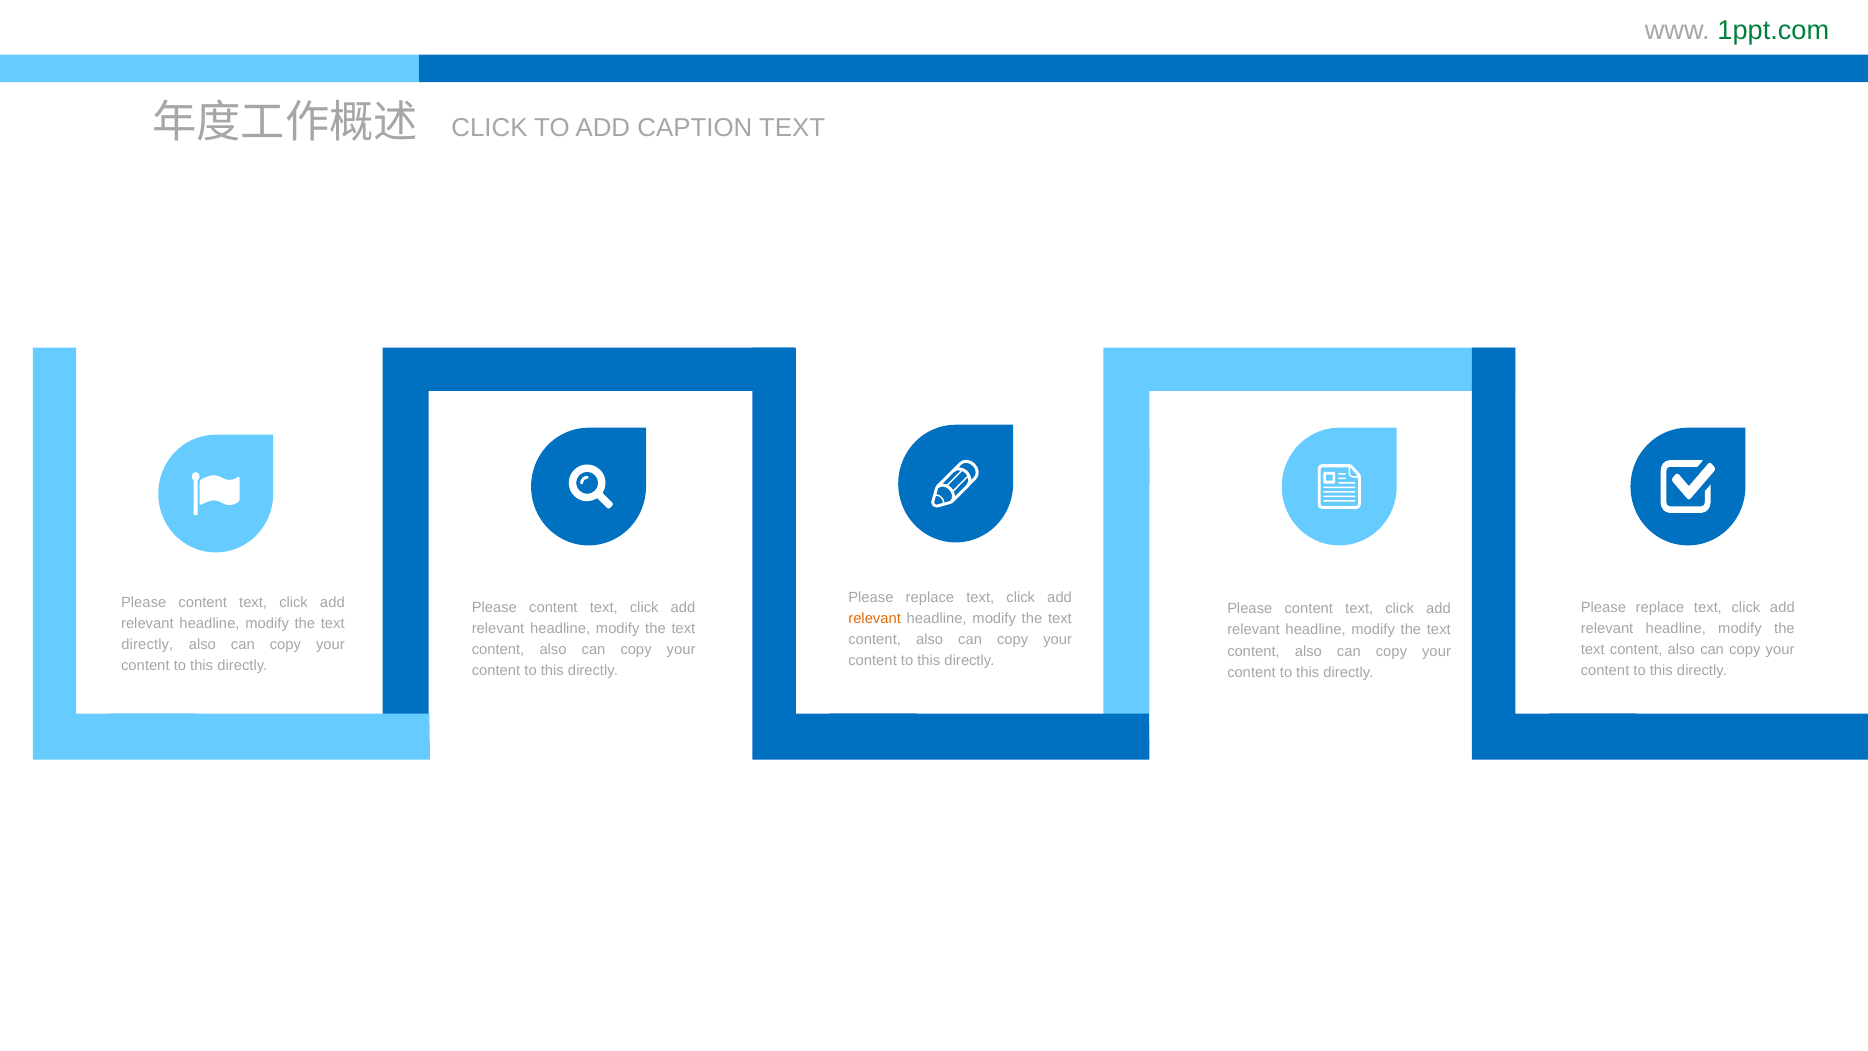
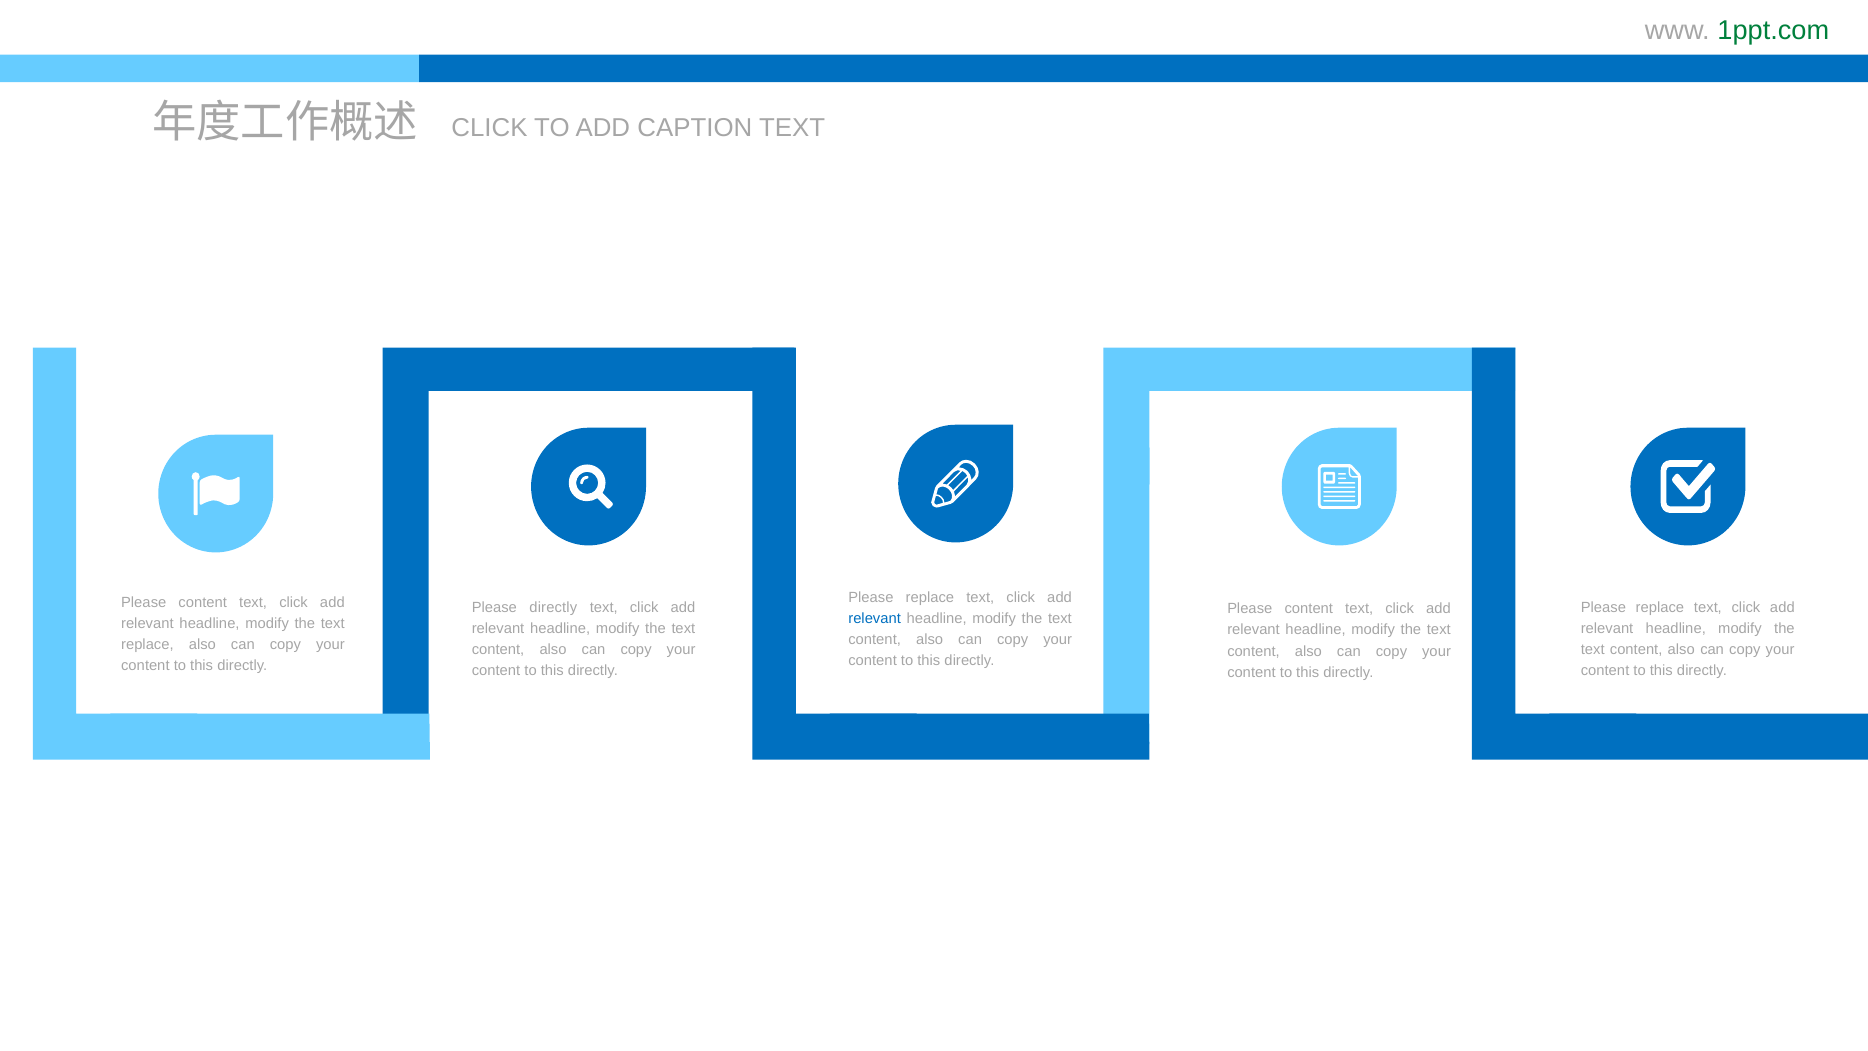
content at (553, 607): content -> directly
relevant at (875, 618) colour: orange -> blue
directly at (147, 644): directly -> replace
